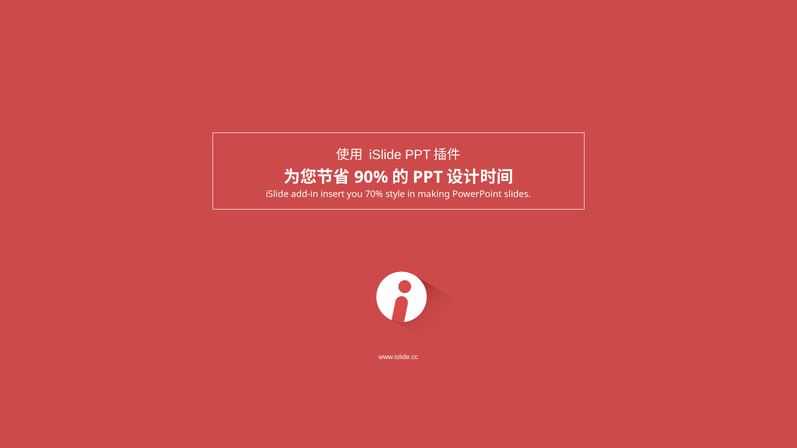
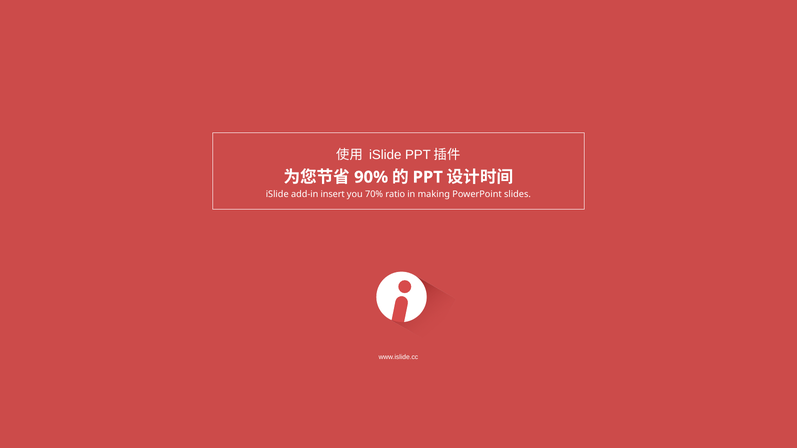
style: style -> ratio
